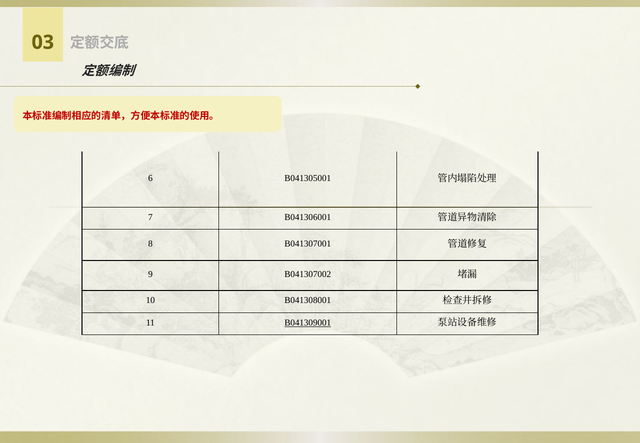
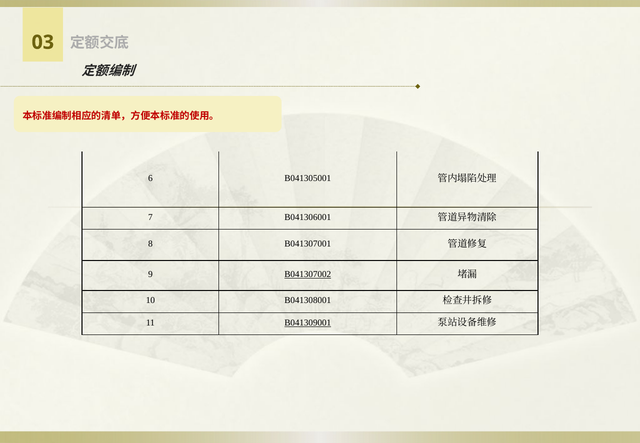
B041307002 underline: none -> present
